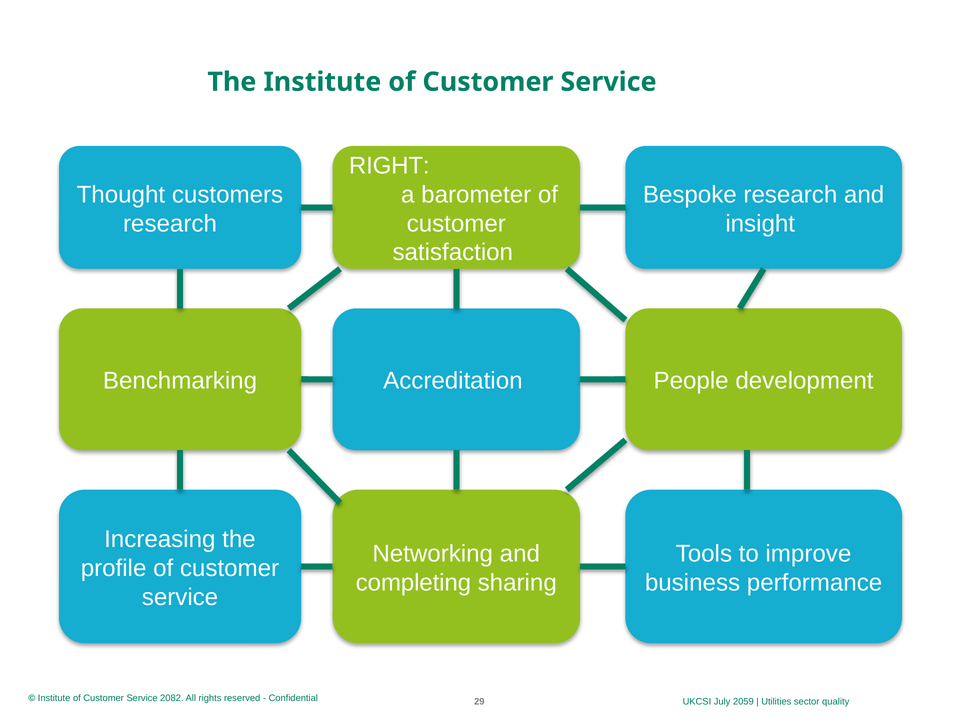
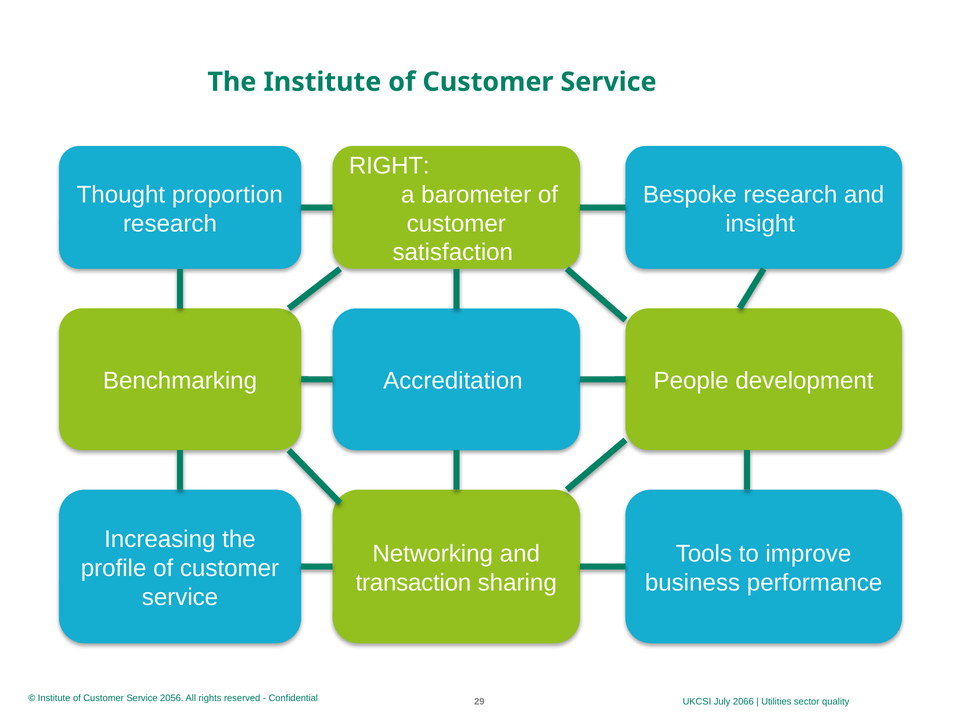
customers: customers -> proportion
completing: completing -> transaction
2082: 2082 -> 2056
2059: 2059 -> 2066
